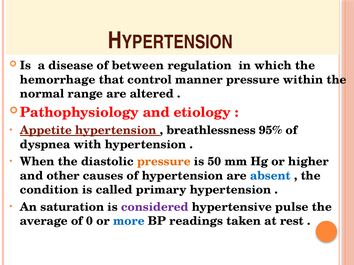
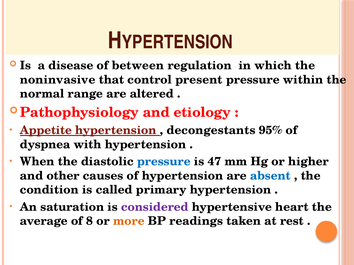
hemorrhage: hemorrhage -> noninvasive
manner: manner -> present
breathlessness: breathlessness -> decongestants
pressure at (164, 162) colour: orange -> blue
50: 50 -> 47
pulse: pulse -> heart
0: 0 -> 8
more colour: blue -> orange
